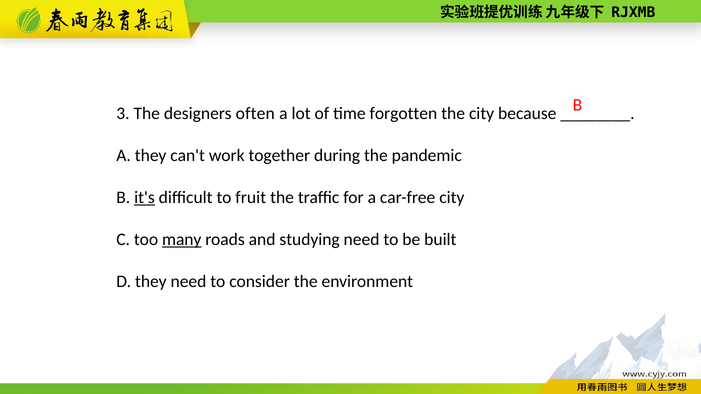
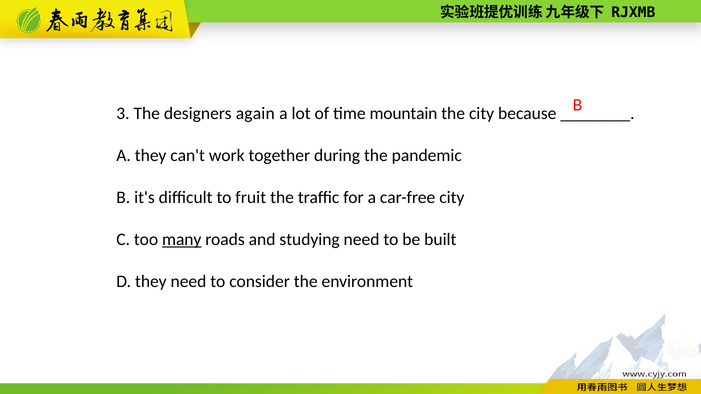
often: often -> again
forgotten: forgotten -> mountain
it's underline: present -> none
